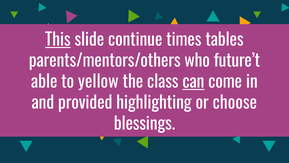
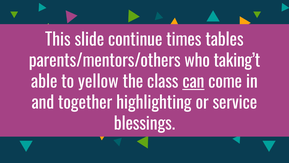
This underline: present -> none
future’t: future’t -> taking’t
provided: provided -> together
choose: choose -> service
